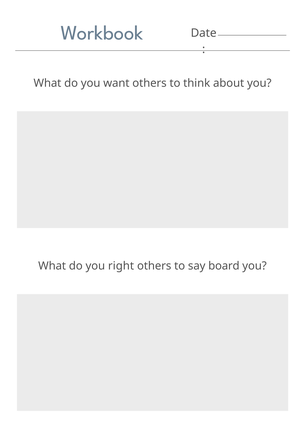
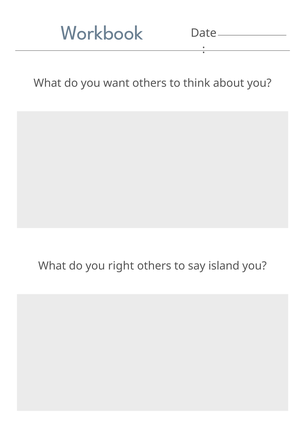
board: board -> island
